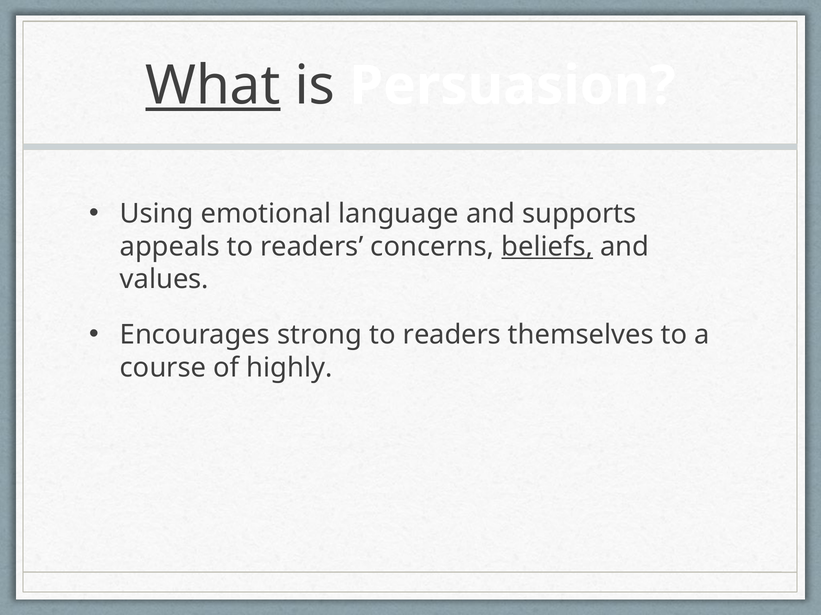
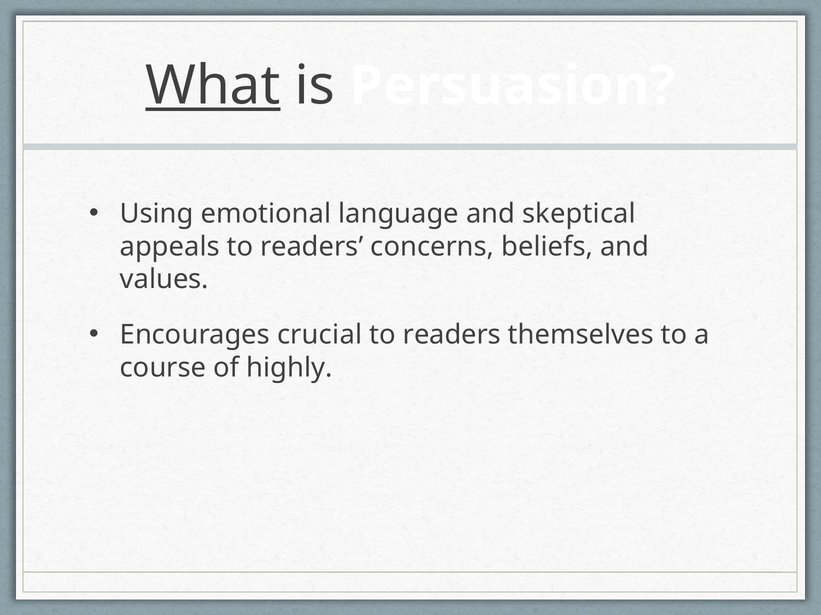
supports: supports -> skeptical
beliefs underline: present -> none
strong: strong -> crucial
